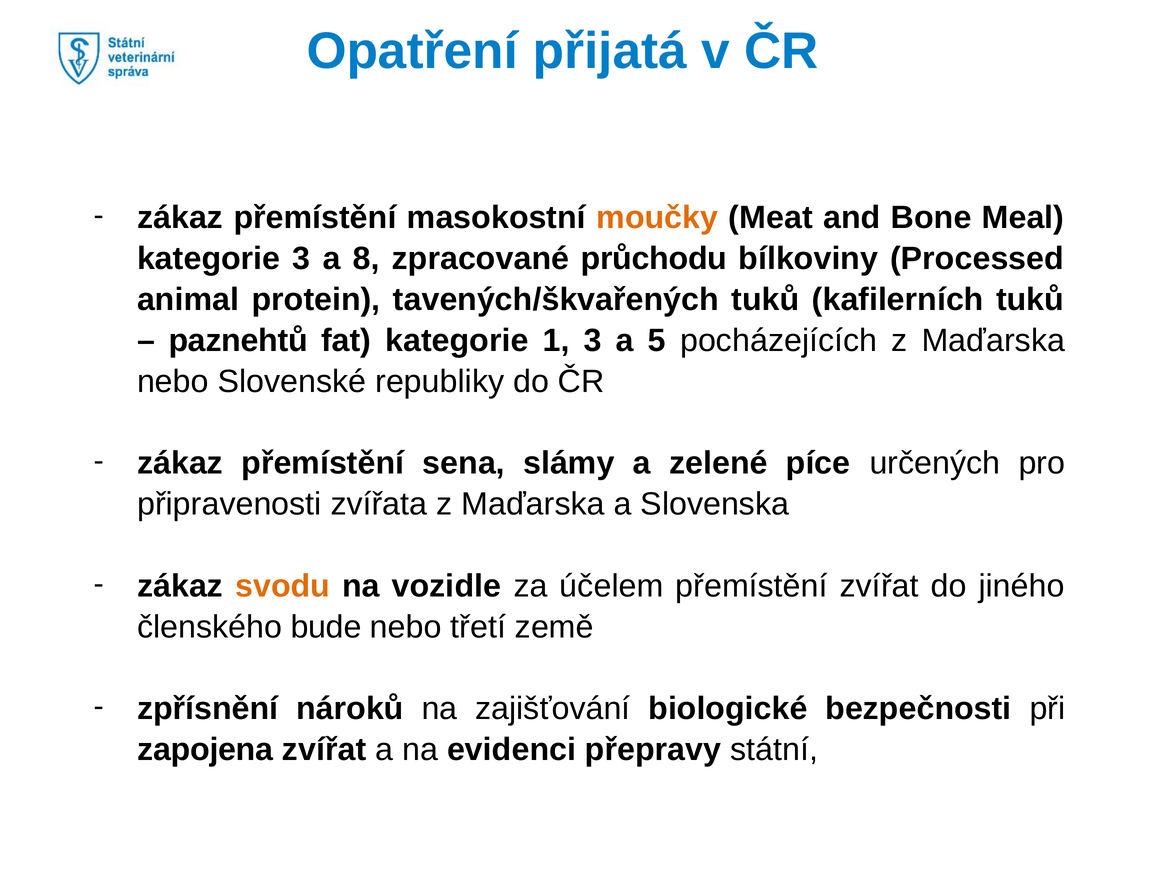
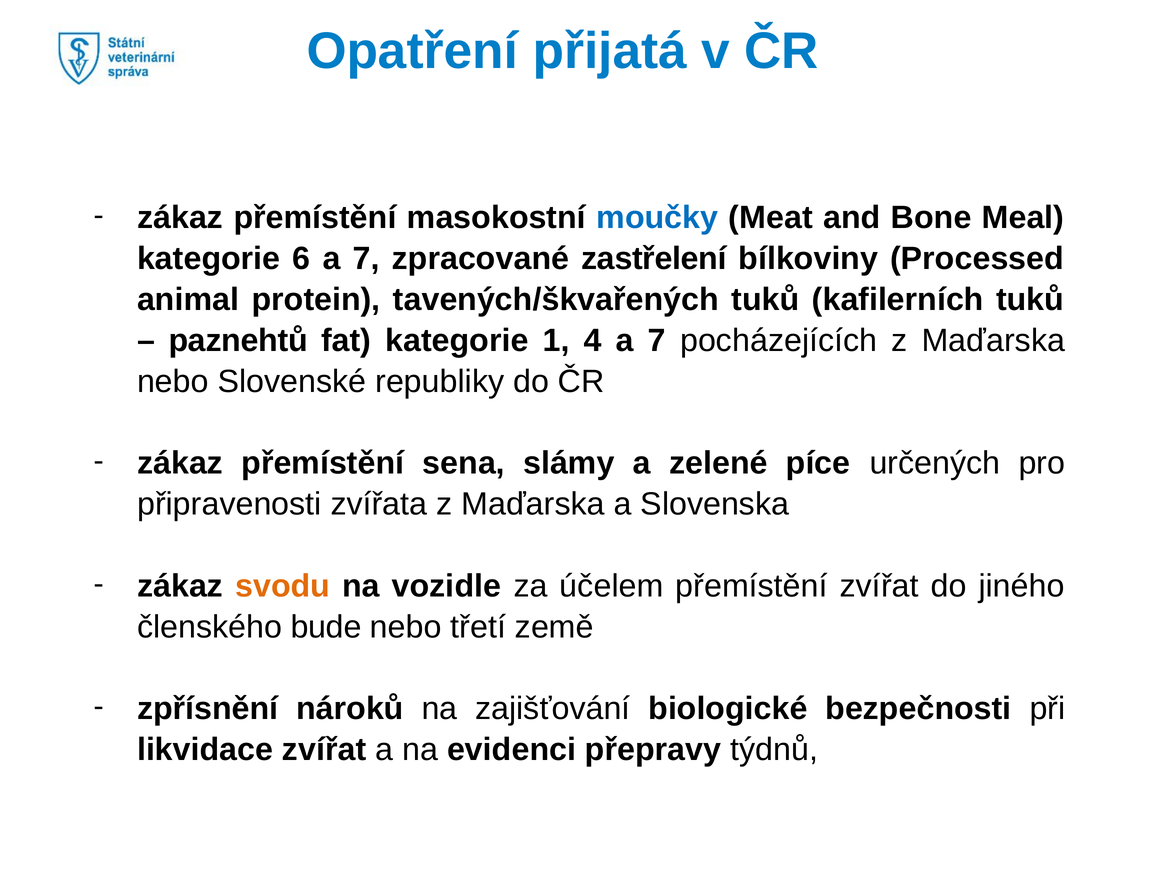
moučky colour: orange -> blue
kategorie 3: 3 -> 6
8 at (366, 259): 8 -> 7
průchodu: průchodu -> zastřelení
1 3: 3 -> 4
5 at (657, 341): 5 -> 7
zapojena: zapojena -> likvidace
státní: státní -> týdnů
